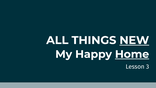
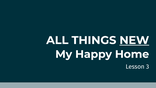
Home underline: present -> none
